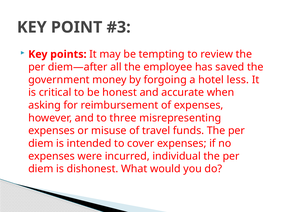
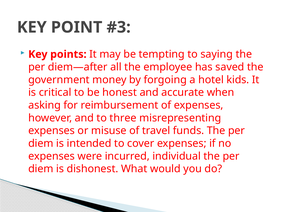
review: review -> saying
less: less -> kids
